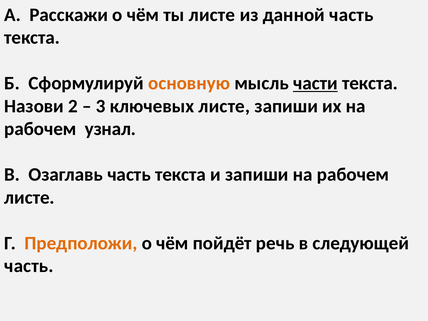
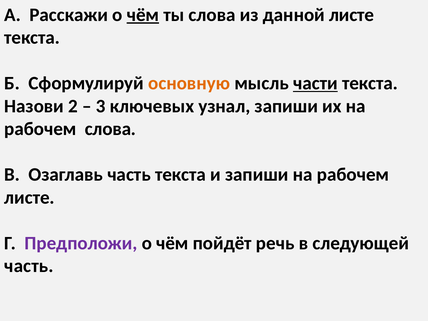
чём at (143, 15) underline: none -> present
ты листе: листе -> слова
данной часть: часть -> листе
ключевых листе: листе -> узнал
рабочем узнал: узнал -> слова
Предположи colour: orange -> purple
